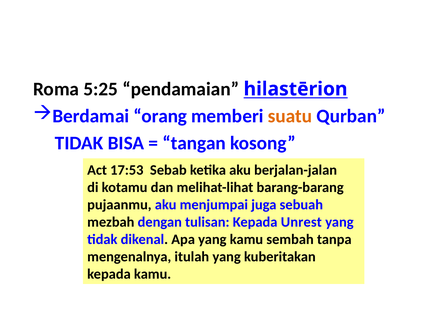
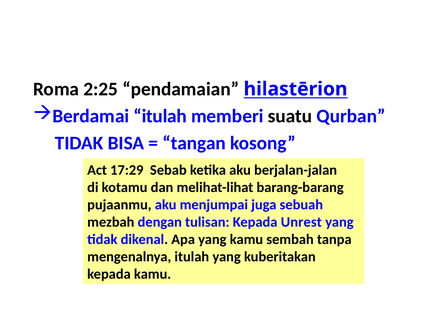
5:25: 5:25 -> 2:25
Berdamai orang: orang -> itulah
suatu colour: orange -> black
17:53: 17:53 -> 17:29
